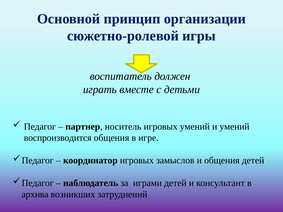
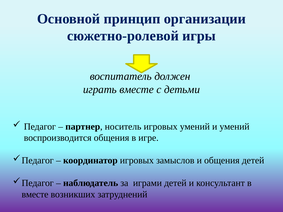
архива at (35, 195): архива -> вместе
